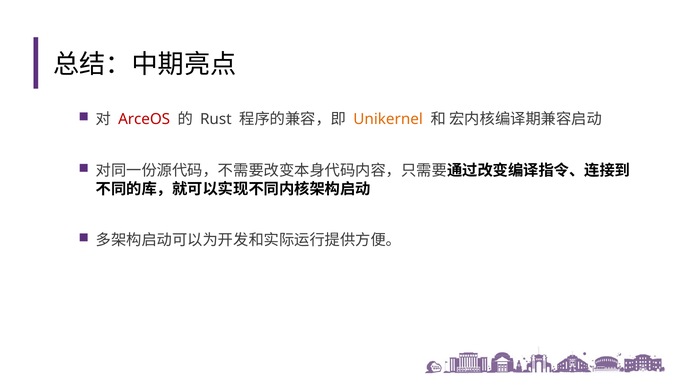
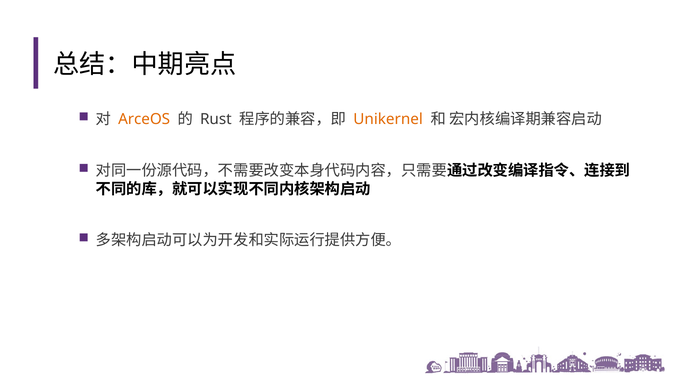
ArceOS colour: red -> orange
